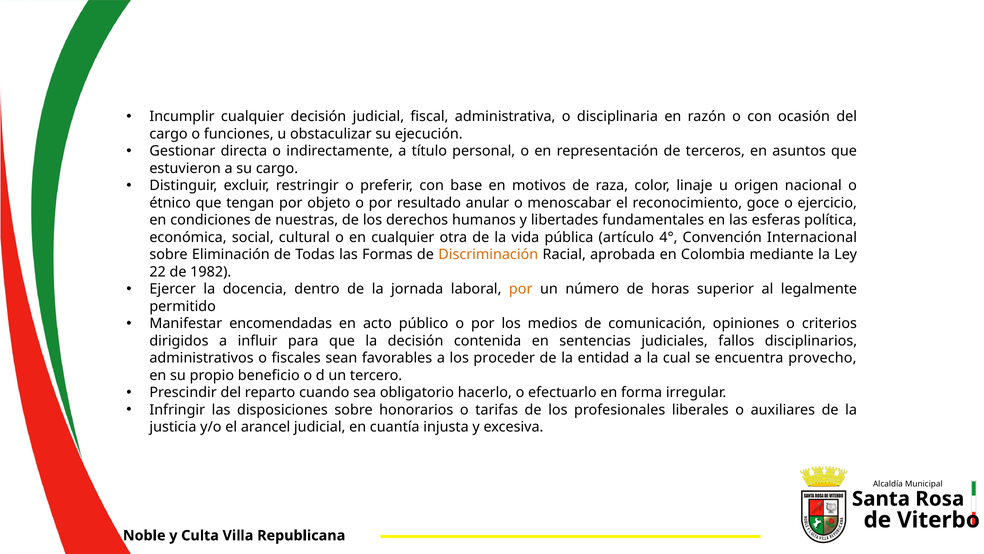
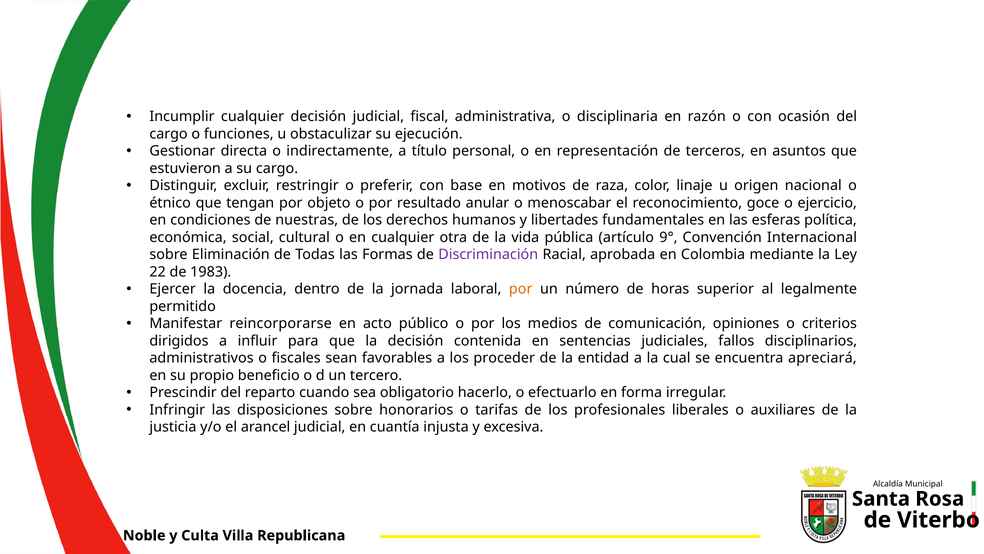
4°: 4° -> 9°
Discriminación colour: orange -> purple
1982: 1982 -> 1983
encomendadas: encomendadas -> reincorporarse
provecho: provecho -> apreciará
